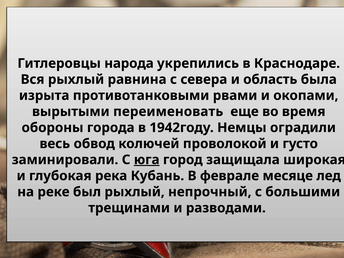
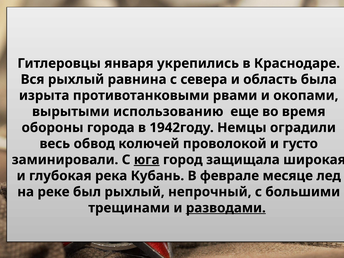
народа: народа -> января
переименовать: переименовать -> использованию
разводами underline: none -> present
